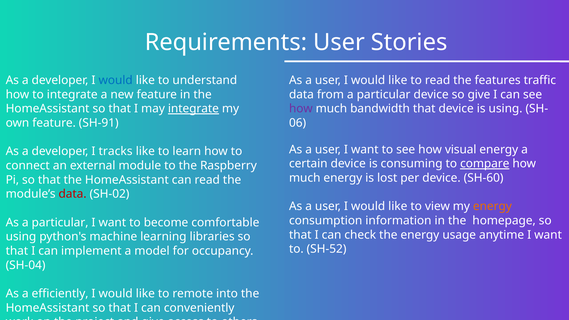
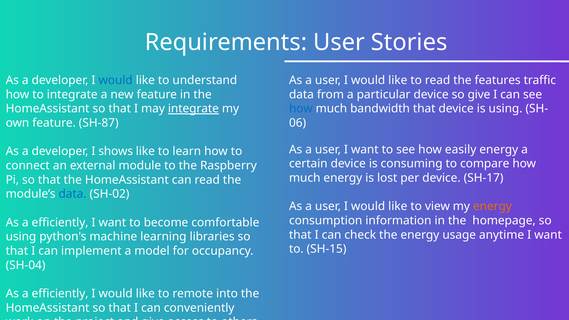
how at (301, 109) colour: purple -> blue
SH-91: SH-91 -> SH-87
visual: visual -> easily
tracks: tracks -> shows
compare underline: present -> none
SH-60: SH-60 -> SH-17
data at (73, 194) colour: red -> blue
particular at (60, 223): particular -> efficiently
SH-52: SH-52 -> SH-15
